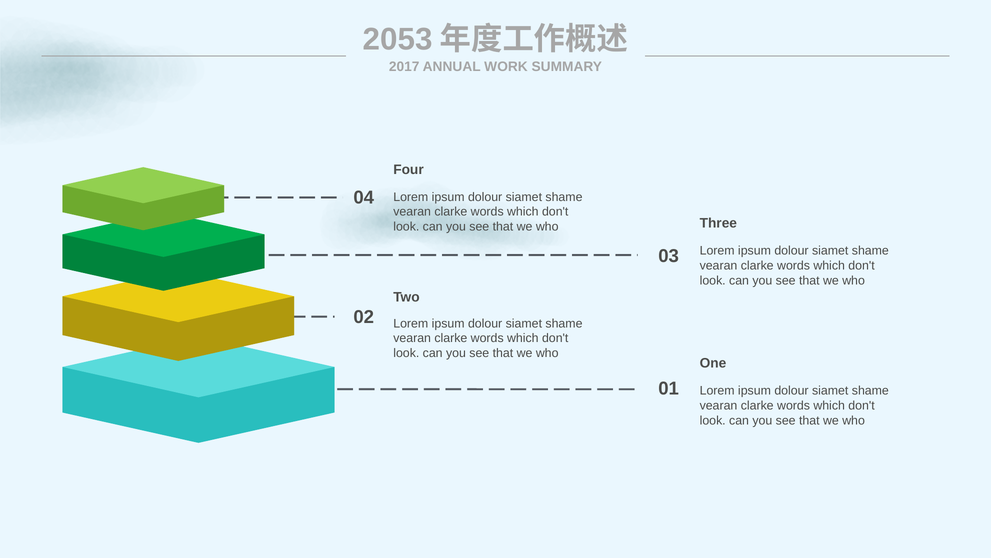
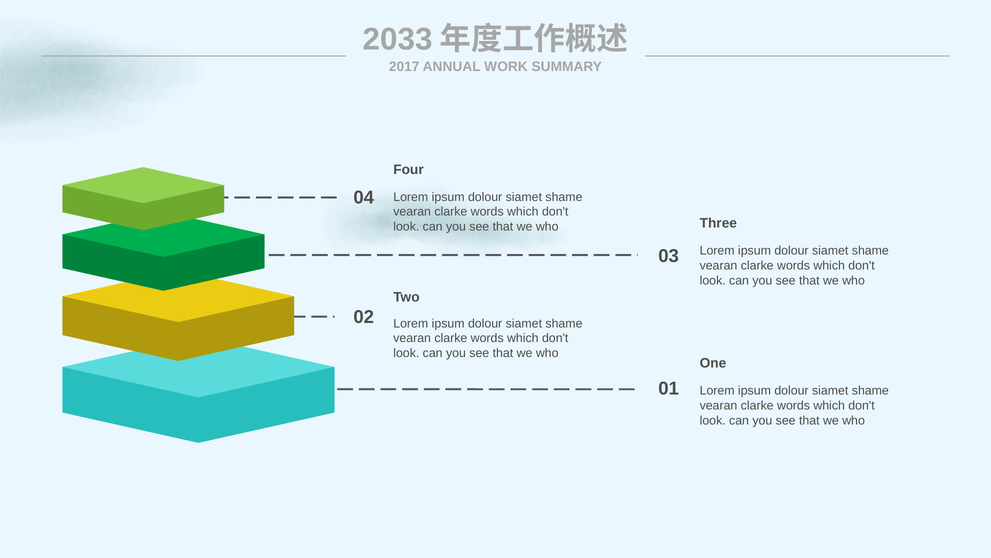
2053: 2053 -> 2033
